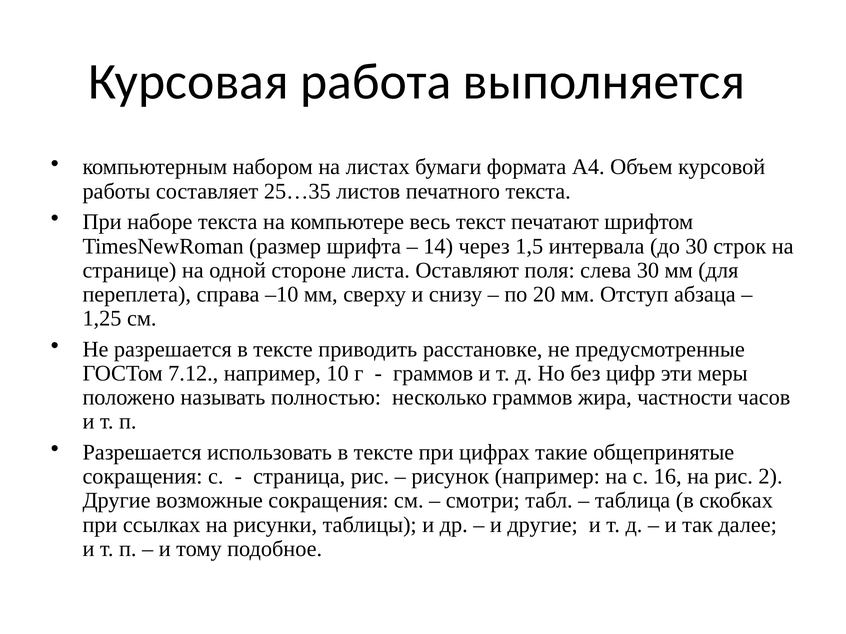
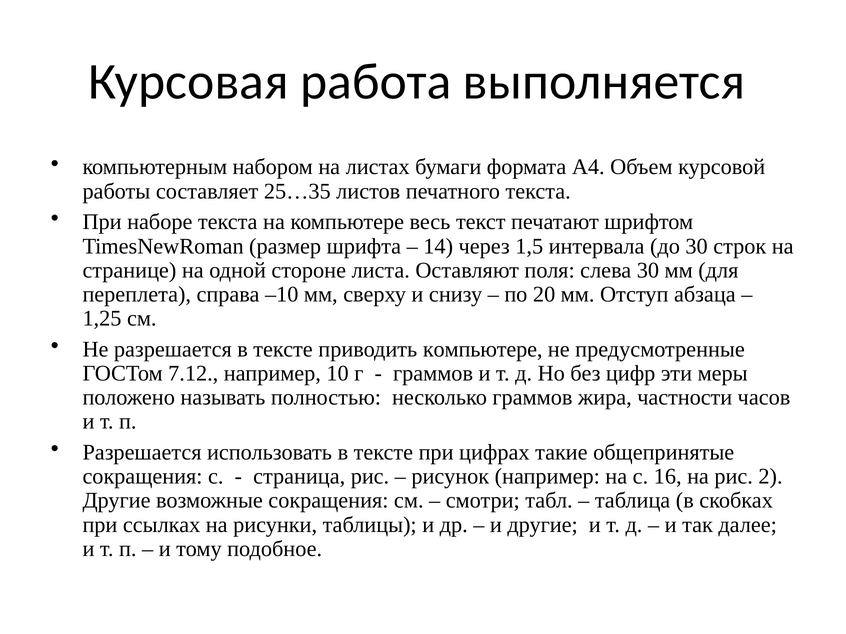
приводить расстановке: расстановке -> компьютере
